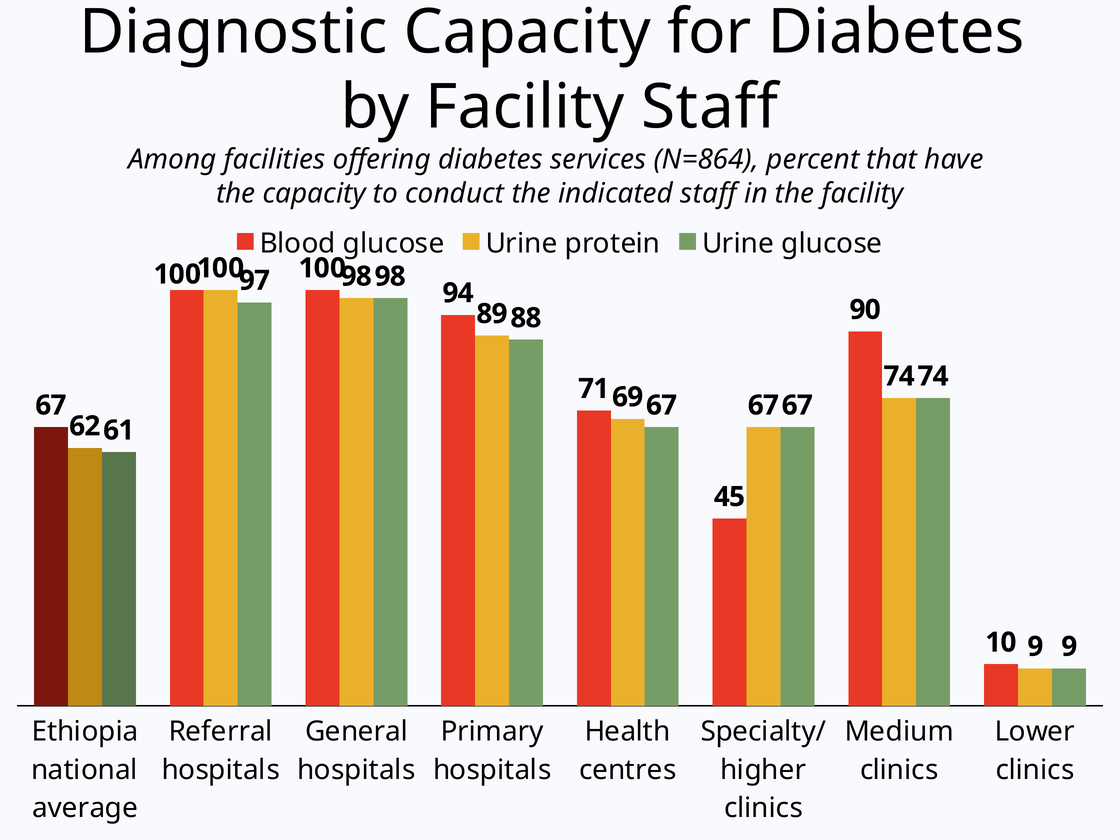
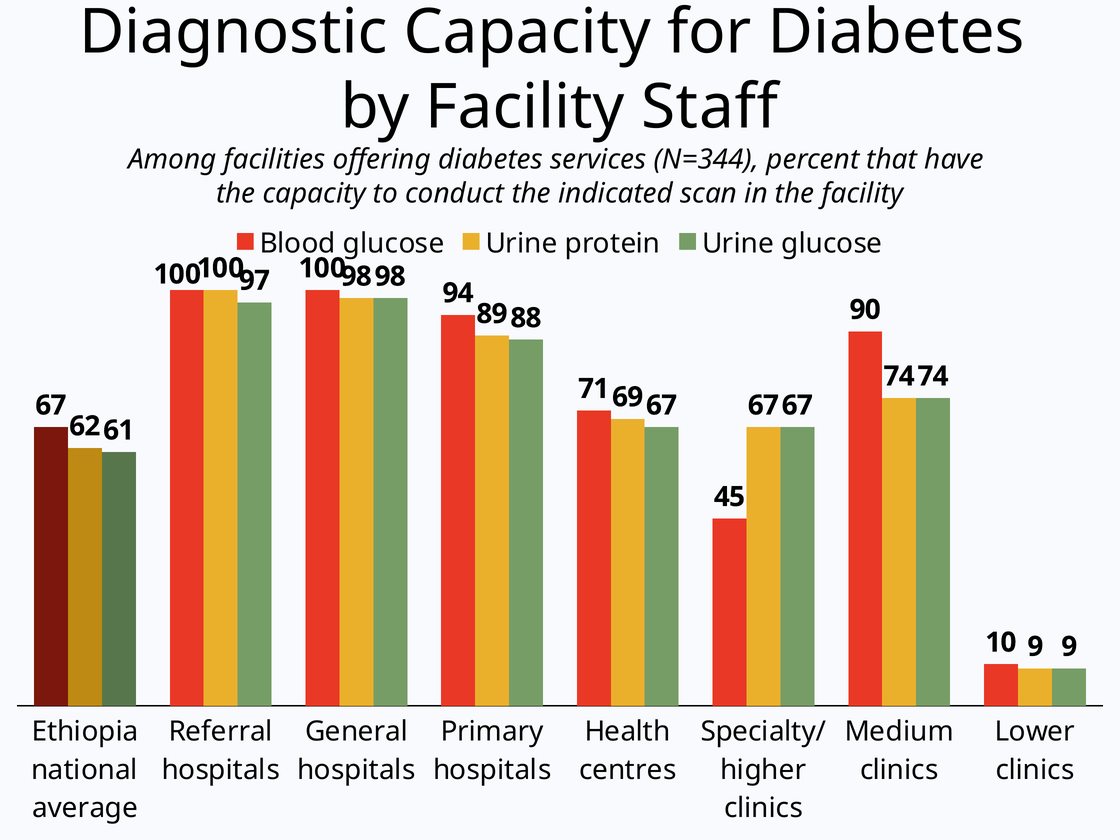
N=864: N=864 -> N=344
indicated staff: staff -> scan
